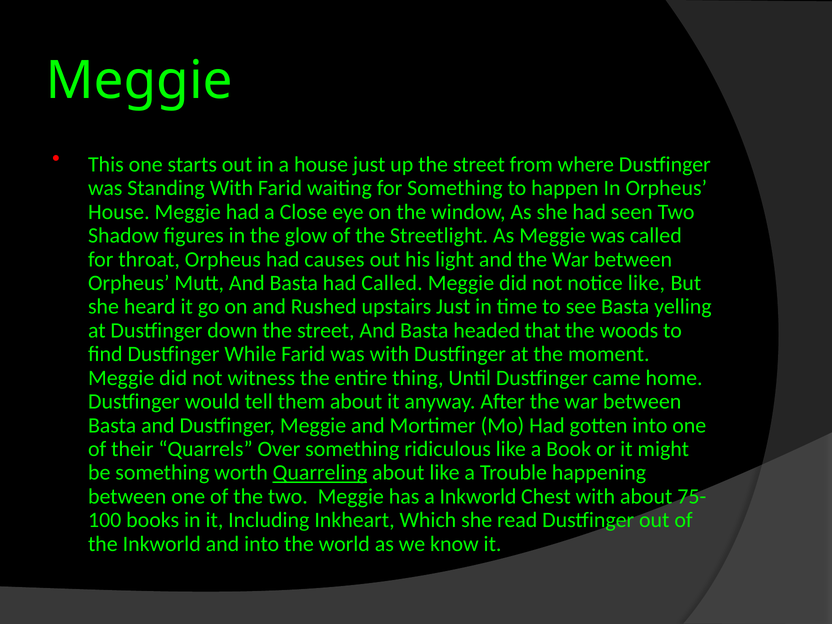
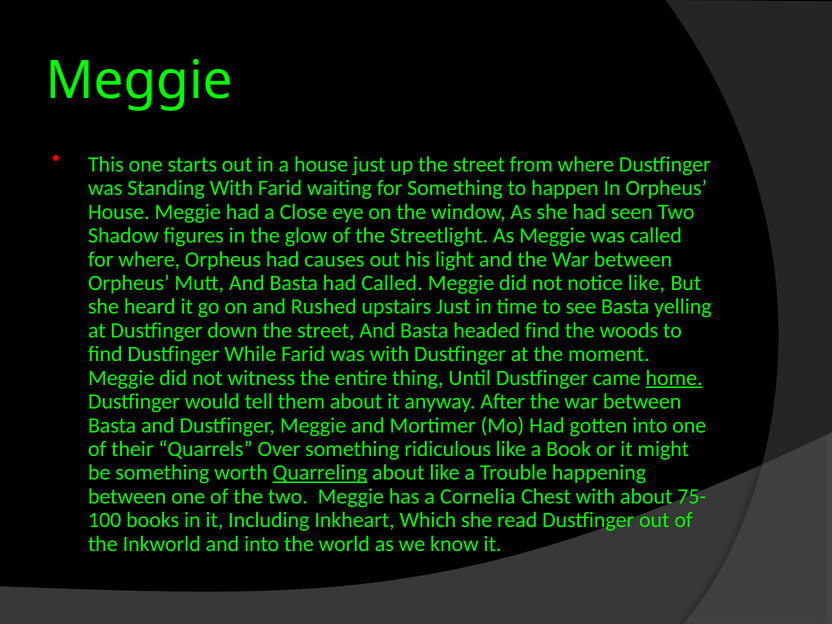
for throat: throat -> where
headed that: that -> find
home underline: none -> present
a Inkworld: Inkworld -> Cornelia
